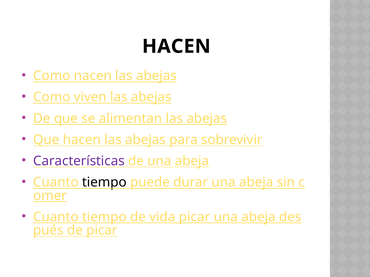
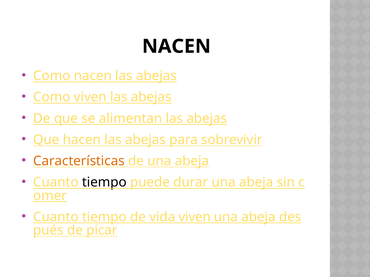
HACEN at (176, 46): HACEN -> NACEN
Características colour: purple -> orange
vida picar: picar -> viven
